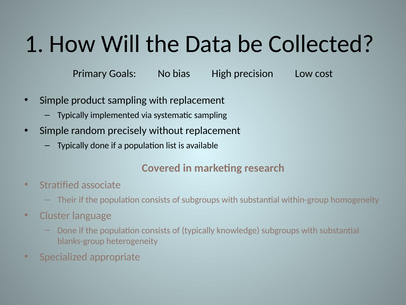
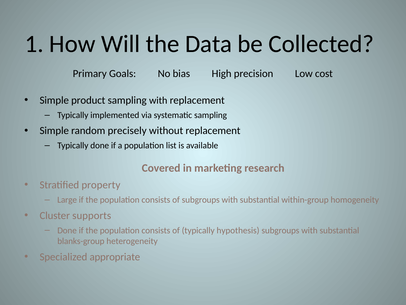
associate: associate -> property
Their: Their -> Large
language: language -> supports
knowledge: knowledge -> hypothesis
